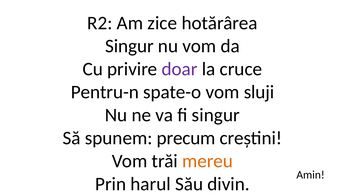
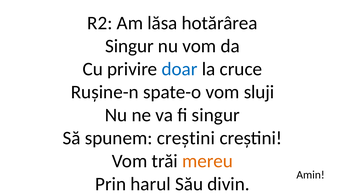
zice: zice -> lăsa
doar colour: purple -> blue
Pentru-n: Pentru-n -> Rușine-n
spunem precum: precum -> creștini
